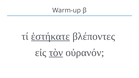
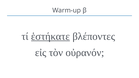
τὸν underline: present -> none
